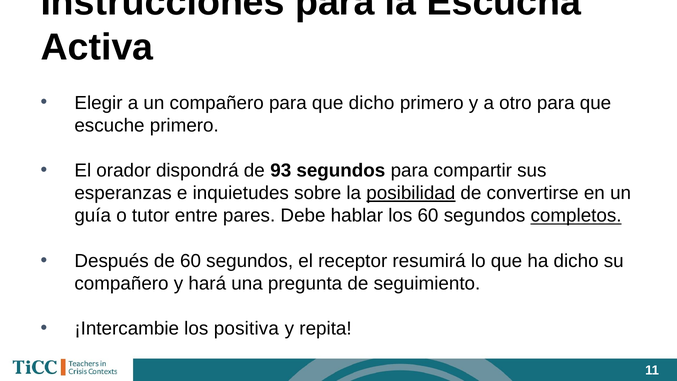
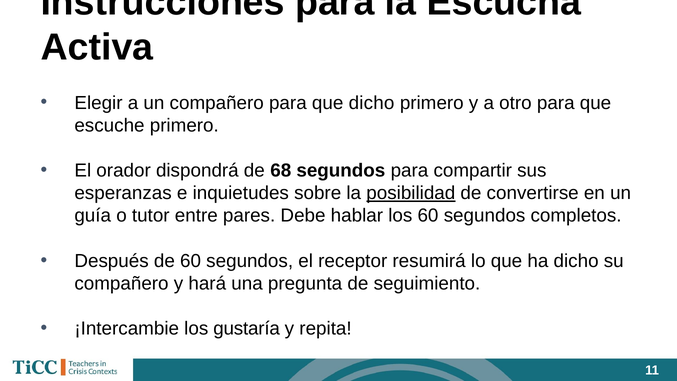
93: 93 -> 68
completos underline: present -> none
positiva: positiva -> gustaría
